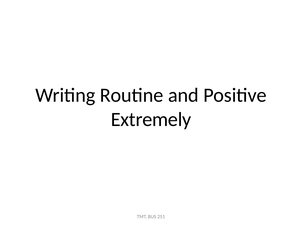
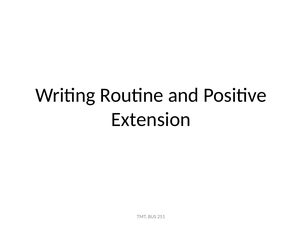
Extremely: Extremely -> Extension
